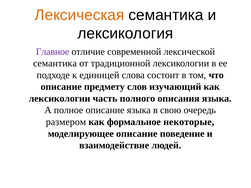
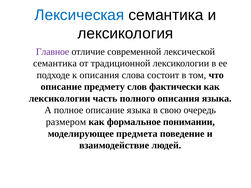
Лексическая colour: orange -> blue
к единицей: единицей -> описания
изучающий: изучающий -> фактически
некоторые: некоторые -> понимании
моделирующее описание: описание -> предмета
